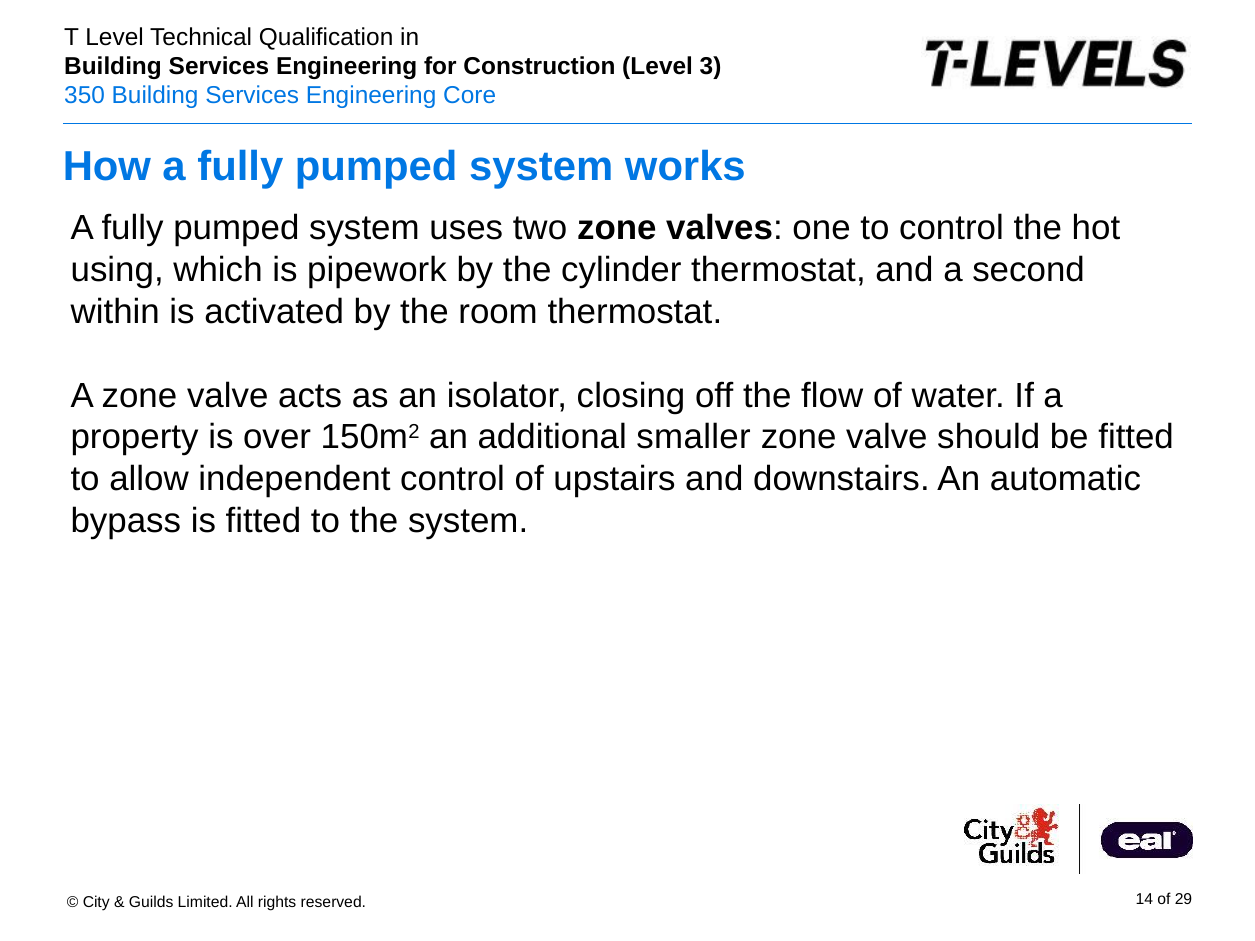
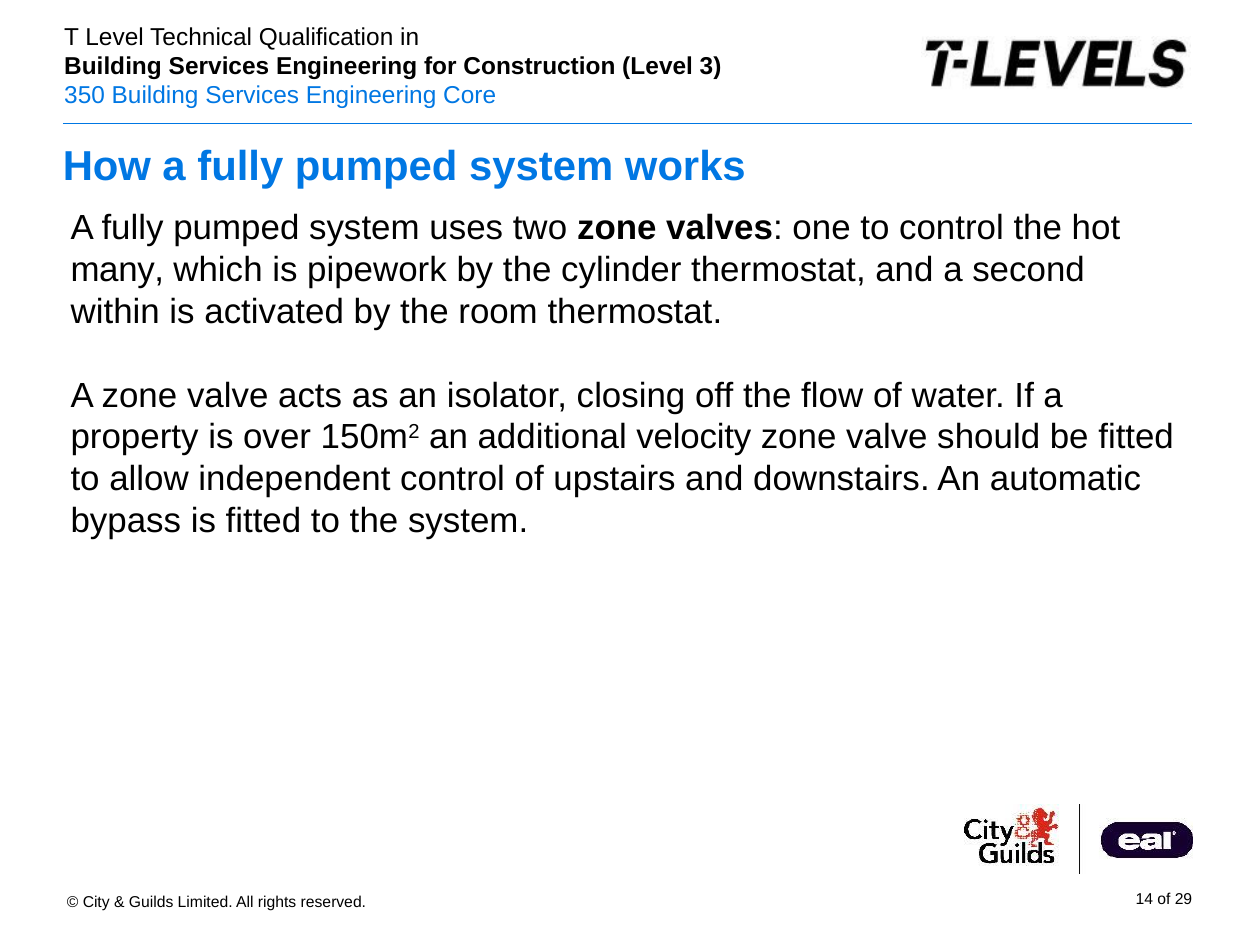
using: using -> many
smaller: smaller -> velocity
